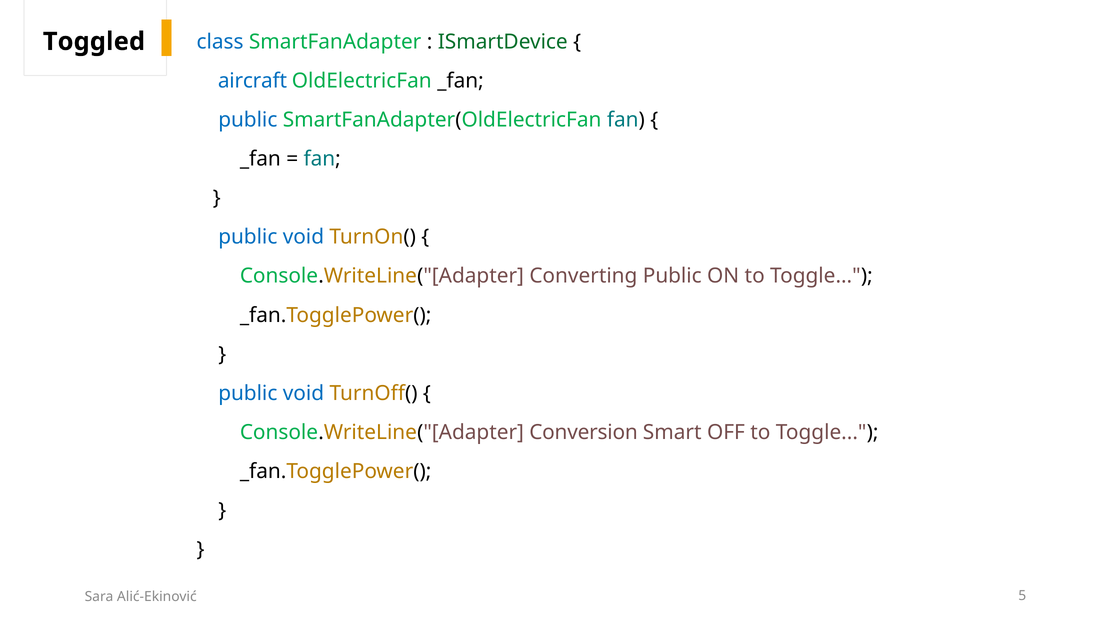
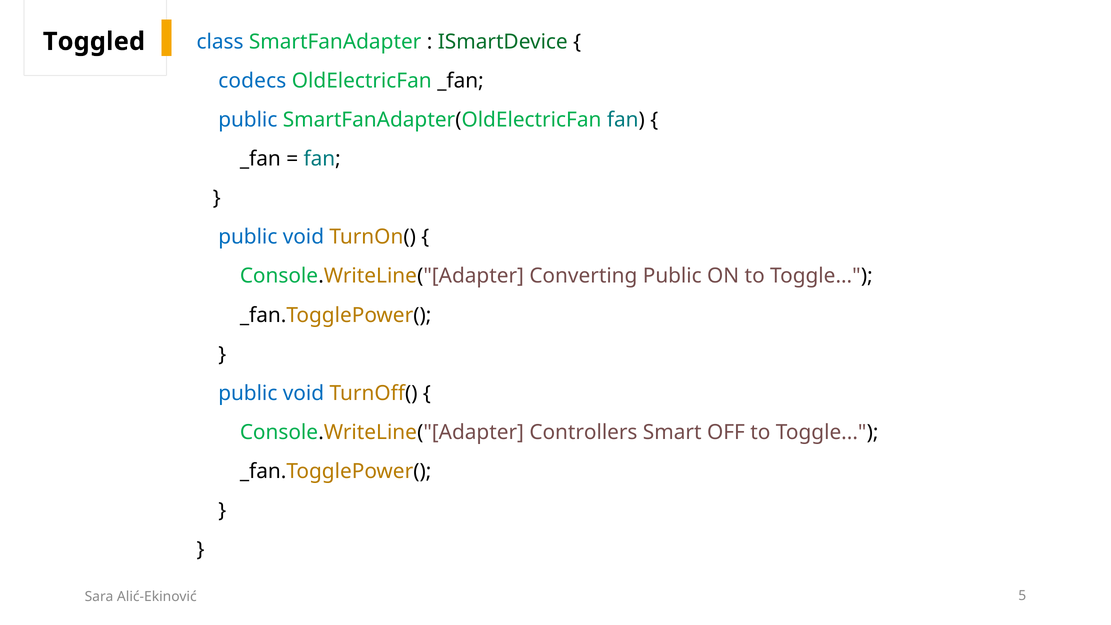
aircraft: aircraft -> codecs
Conversion: Conversion -> Controllers
